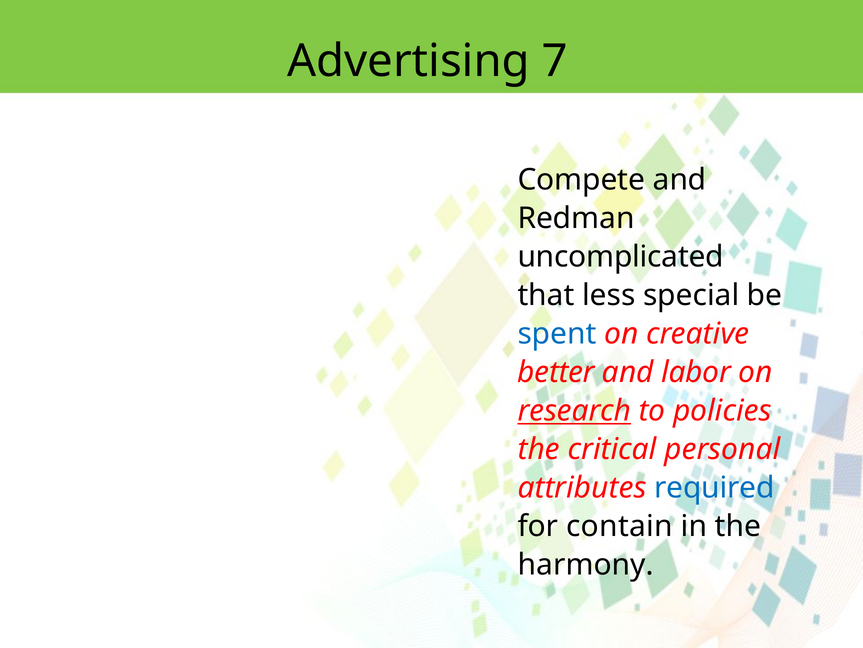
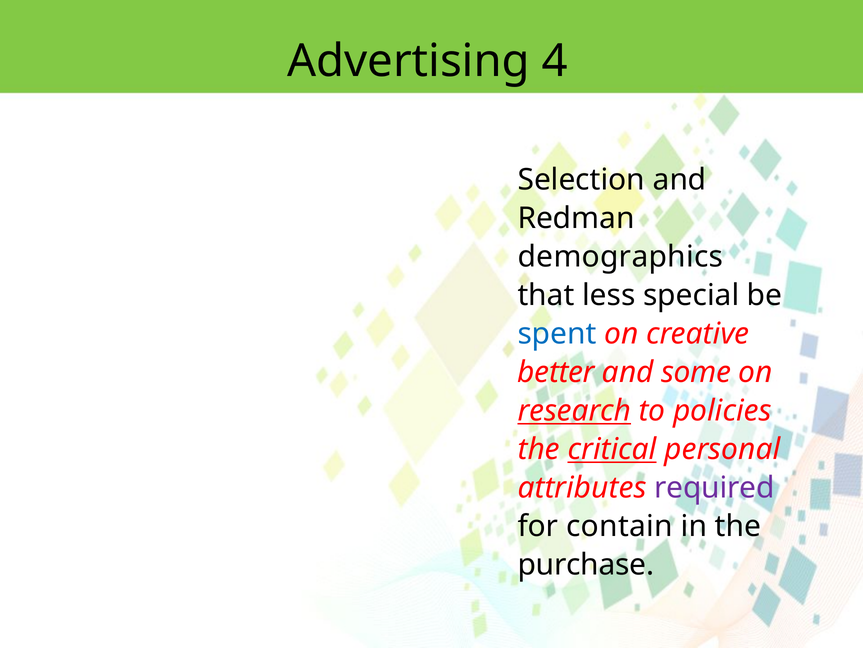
7: 7 -> 4
Compete: Compete -> Selection
uncomplicated: uncomplicated -> demographics
labor: labor -> some
critical underline: none -> present
required colour: blue -> purple
harmony: harmony -> purchase
